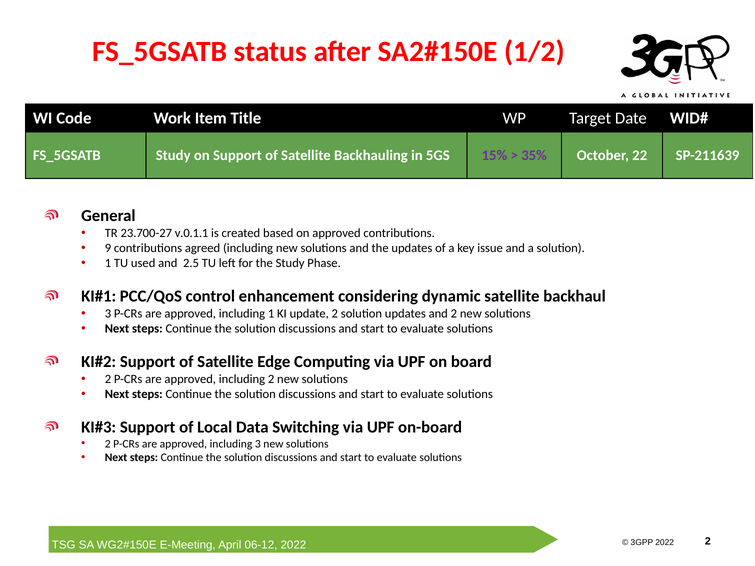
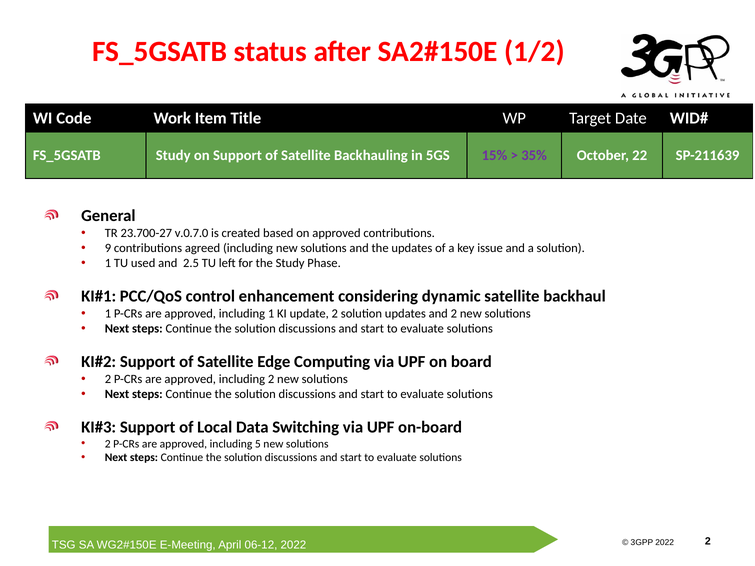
v.0.1.1: v.0.1.1 -> v.0.7.0
3 at (108, 314): 3 -> 1
including 3: 3 -> 5
